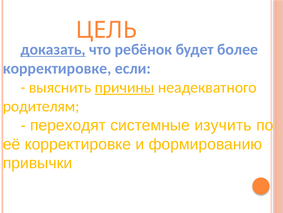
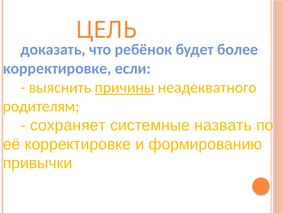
доказать underline: present -> none
переходят: переходят -> сохраняет
изучить: изучить -> назвать
